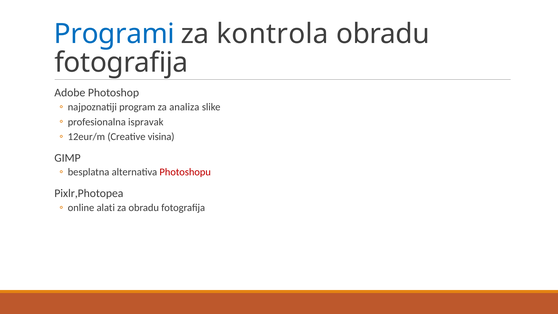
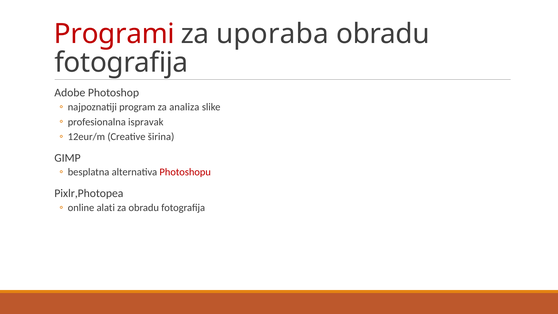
Programi colour: blue -> red
kontrola: kontrola -> uporaba
visina: visina -> širina
